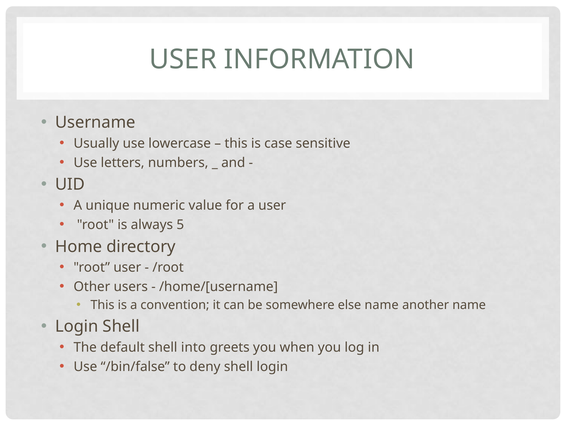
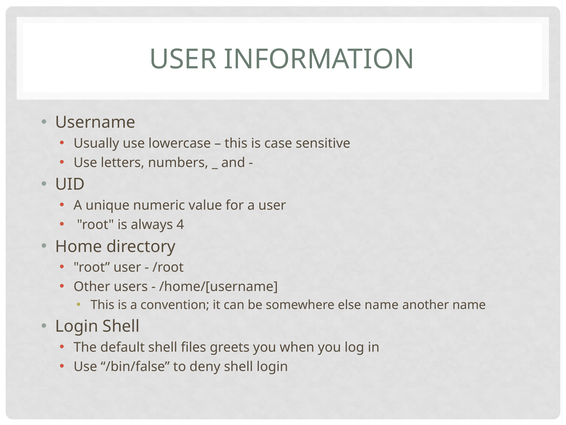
5: 5 -> 4
into: into -> files
